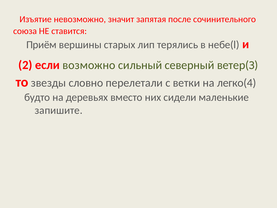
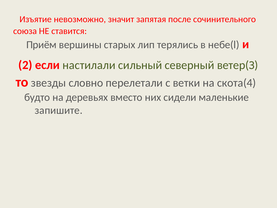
возможно: возможно -> настилали
легко(4: легко(4 -> скота(4
